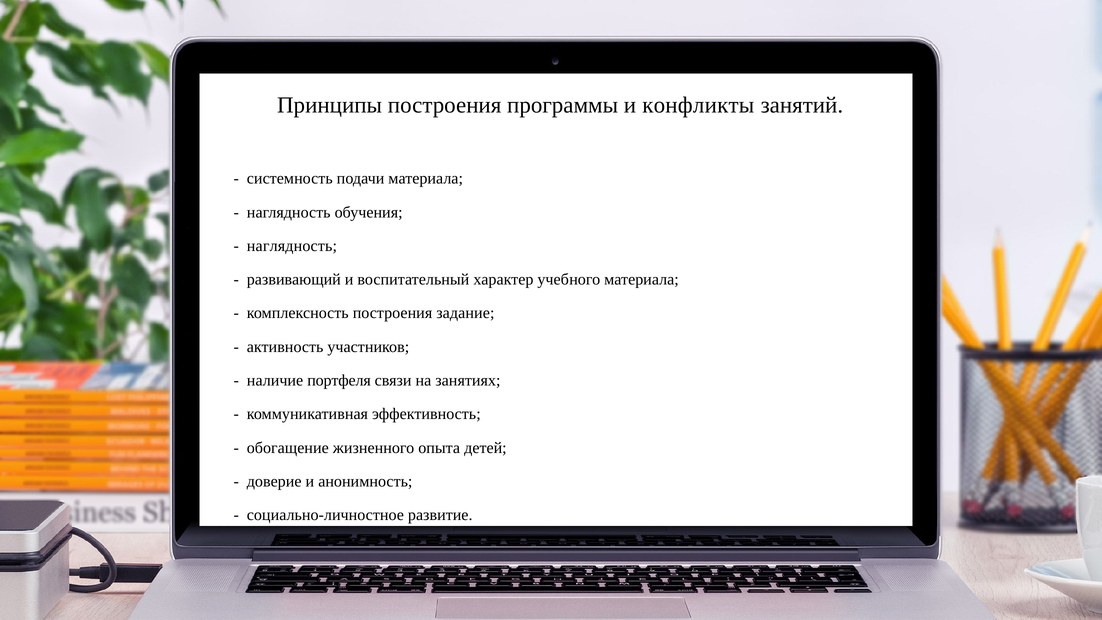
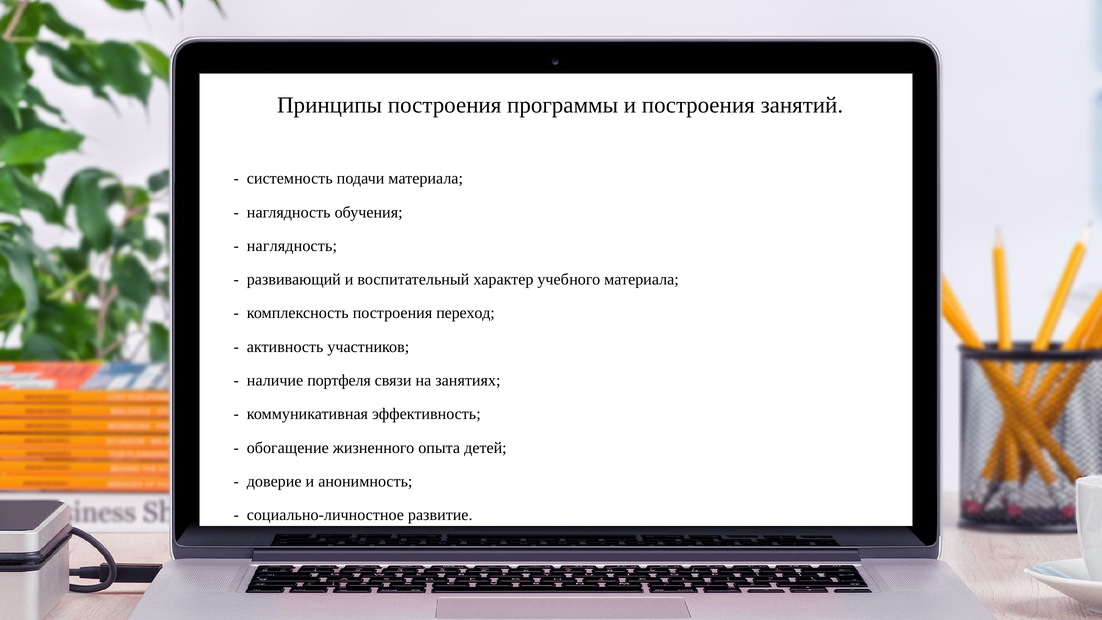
и конфликты: конфликты -> построения
задание: задание -> переход
